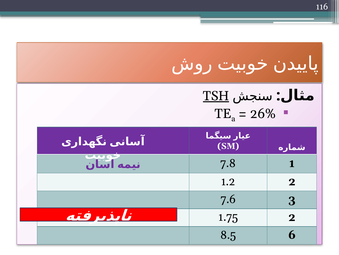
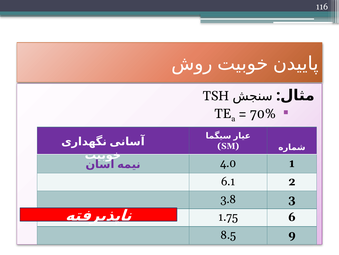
TSH underline: present -> none
26%: 26% -> 70%
7.8: 7.8 -> 4.0
1.2: 1.2 -> 6.1
7.6: 7.6 -> 3.8
1.75 2: 2 -> 6
6: 6 -> 9
